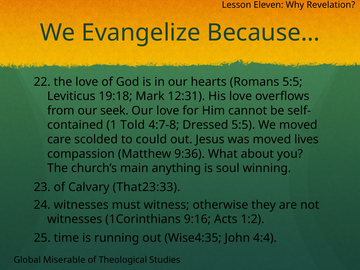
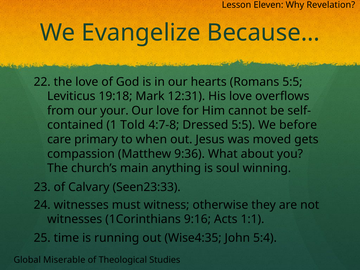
seek: seek -> your
We moved: moved -> before
scolded: scolded -> primary
could: could -> when
lives: lives -> gets
That23:33: That23:33 -> Seen23:33
1:2: 1:2 -> 1:1
4:4: 4:4 -> 5:4
